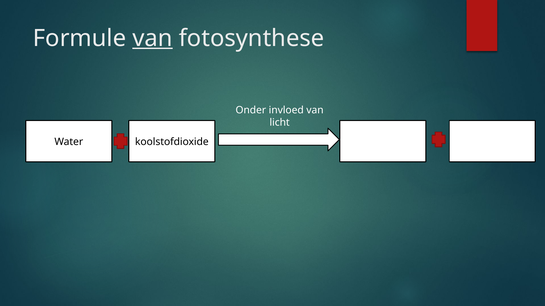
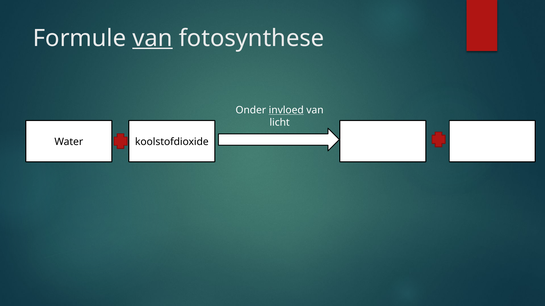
invloed underline: none -> present
